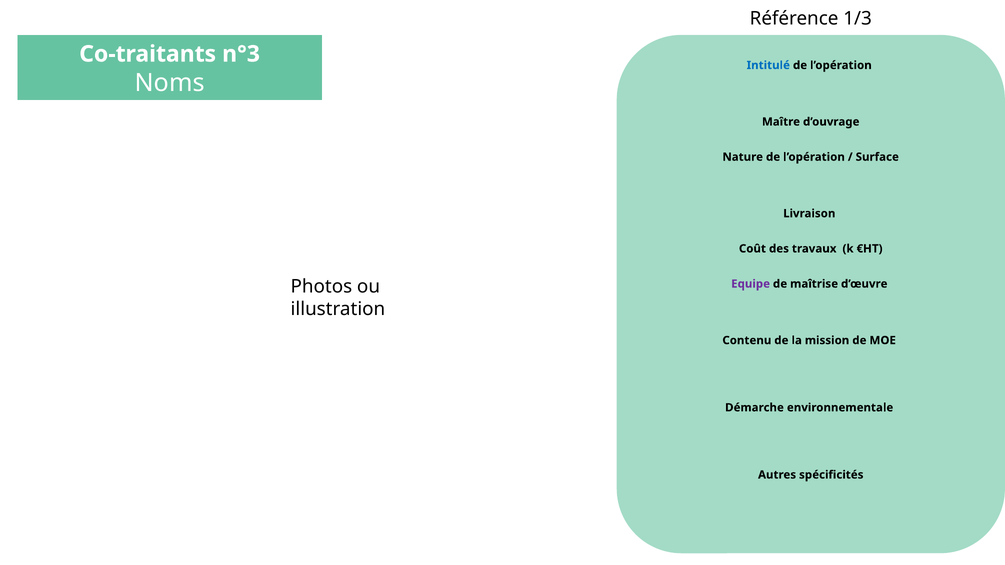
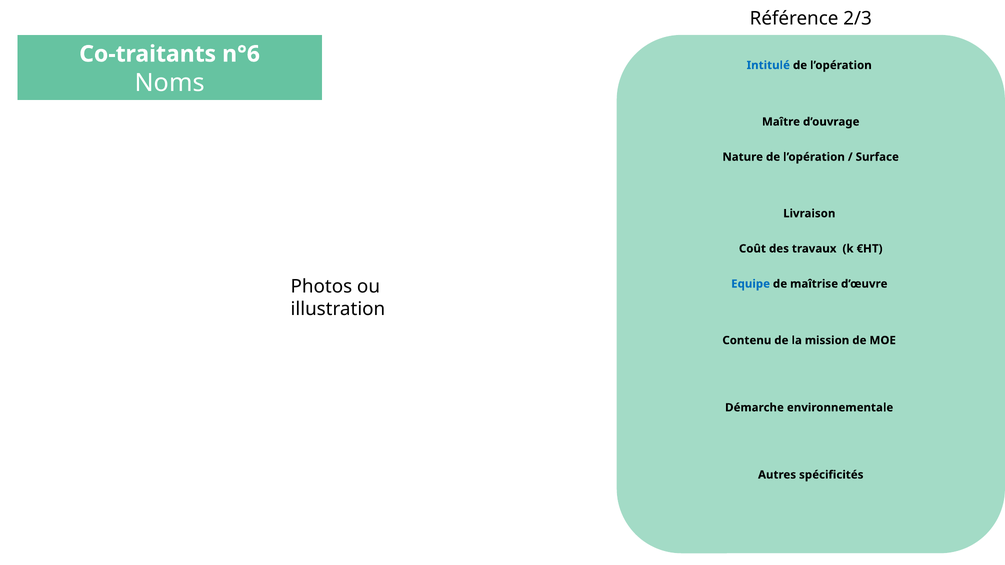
1/3: 1/3 -> 2/3
n°3: n°3 -> n°6
Equipe colour: purple -> blue
